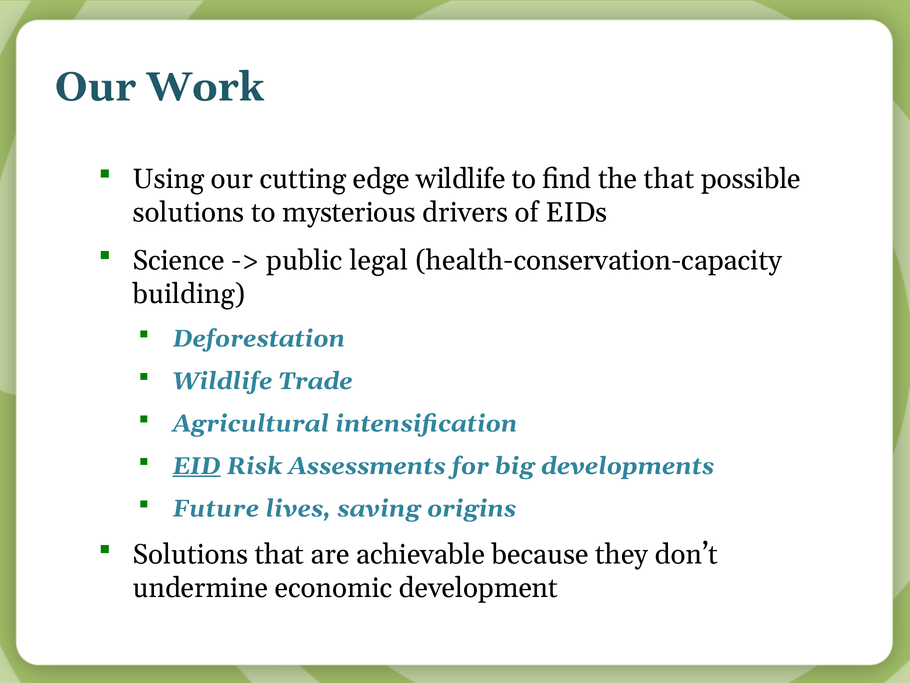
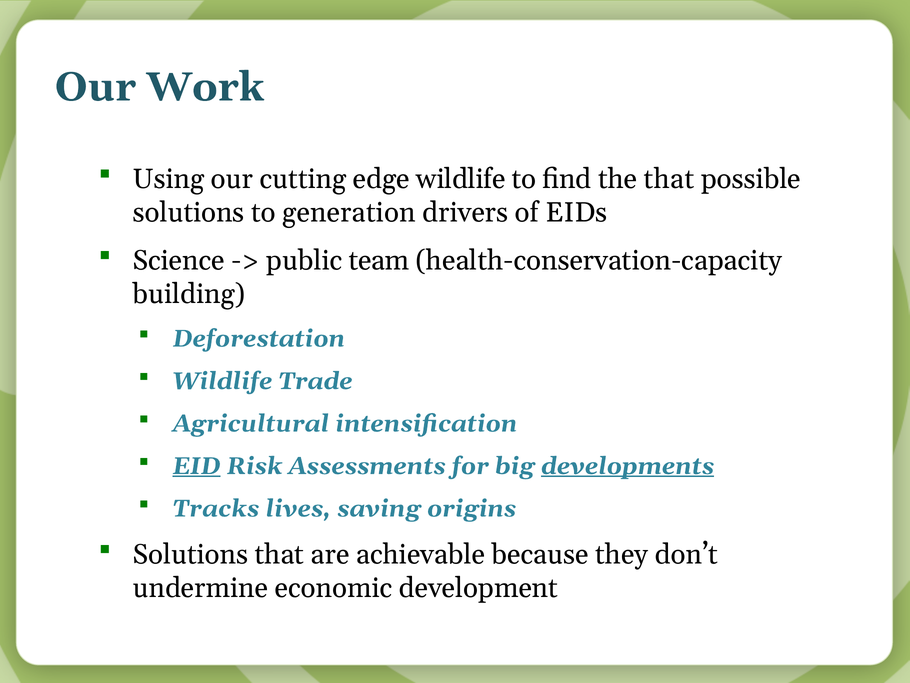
mysterious: mysterious -> generation
legal: legal -> team
developments underline: none -> present
Future: Future -> Tracks
